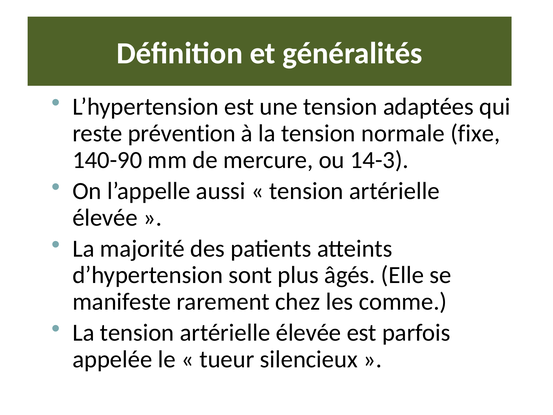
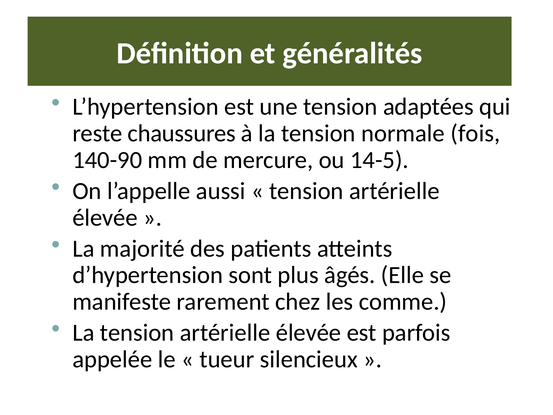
prévention: prévention -> chaussures
fixe: fixe -> fois
14-3: 14-3 -> 14-5
